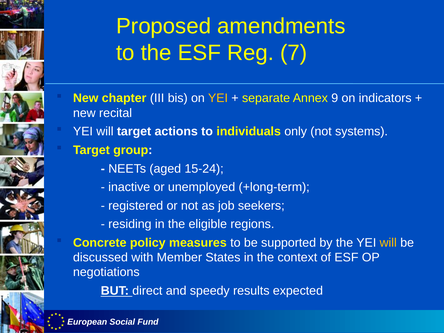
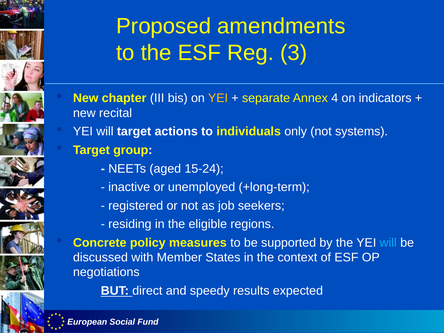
7: 7 -> 3
9: 9 -> 4
will at (388, 243) colour: yellow -> light blue
